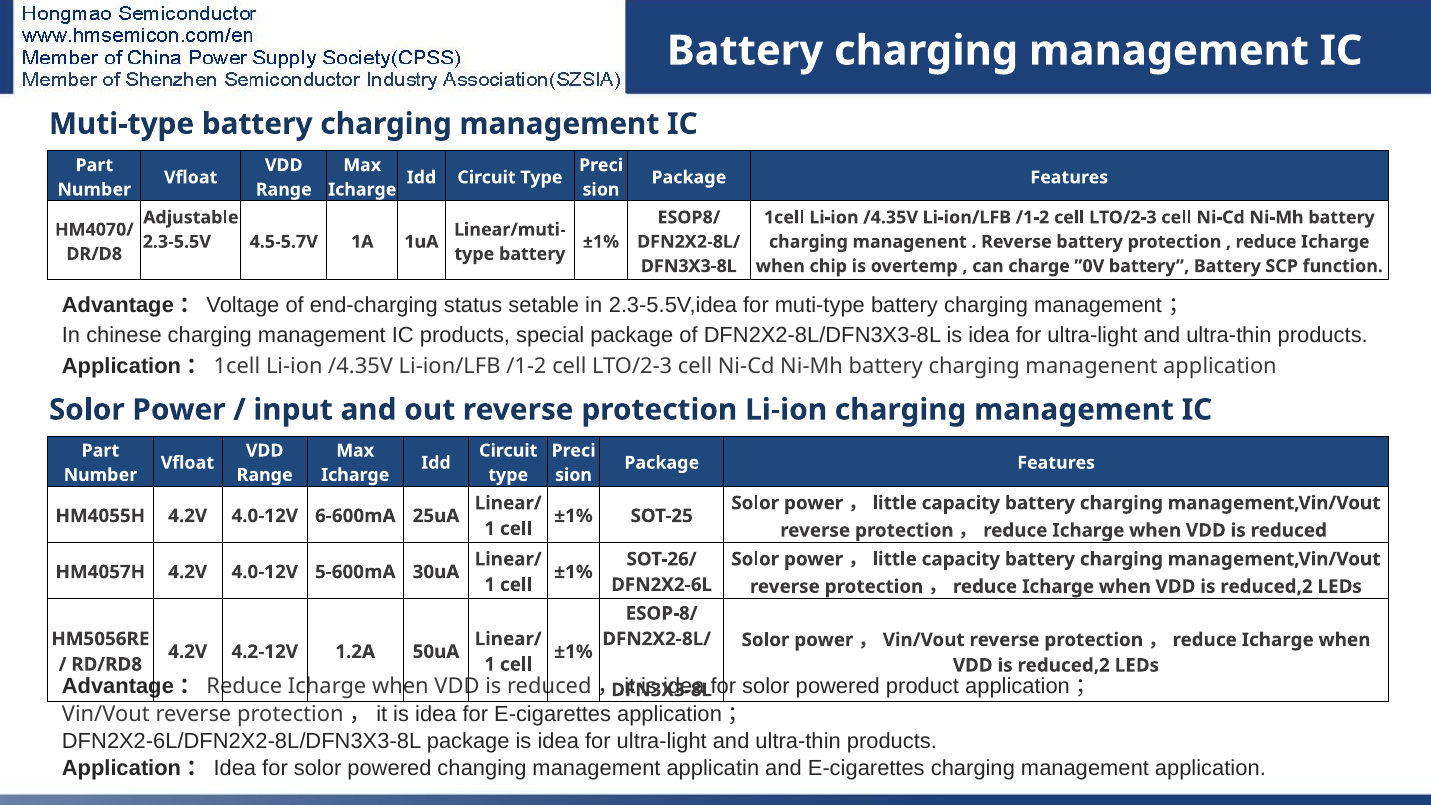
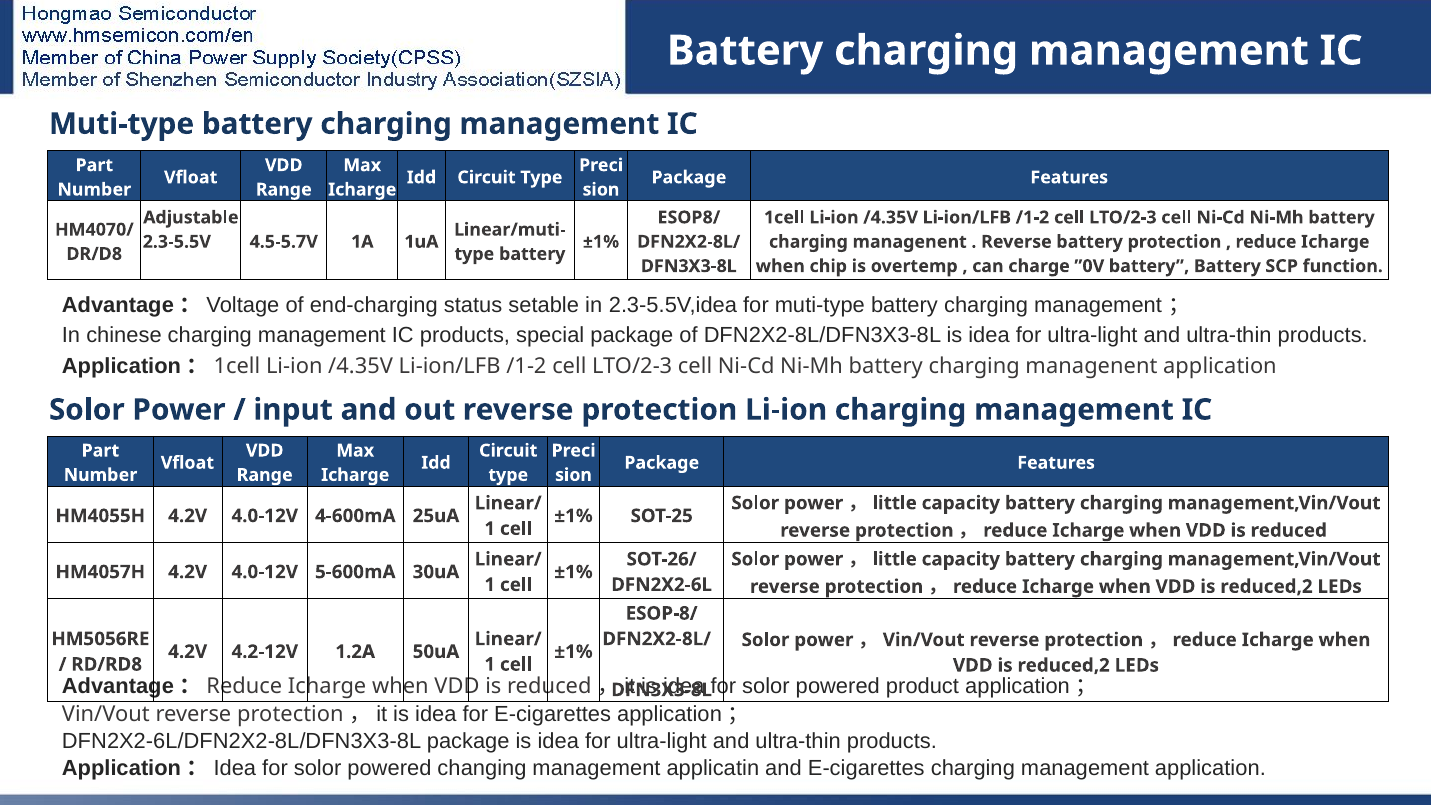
6-600mA: 6-600mA -> 4-600mA
